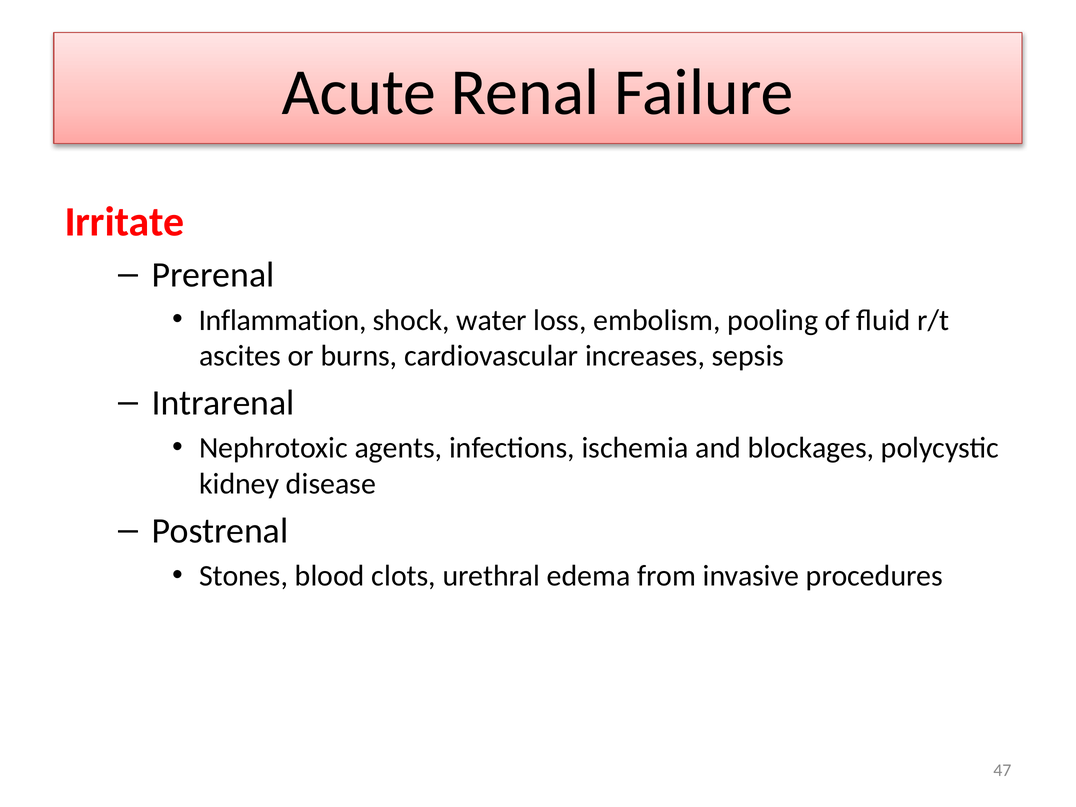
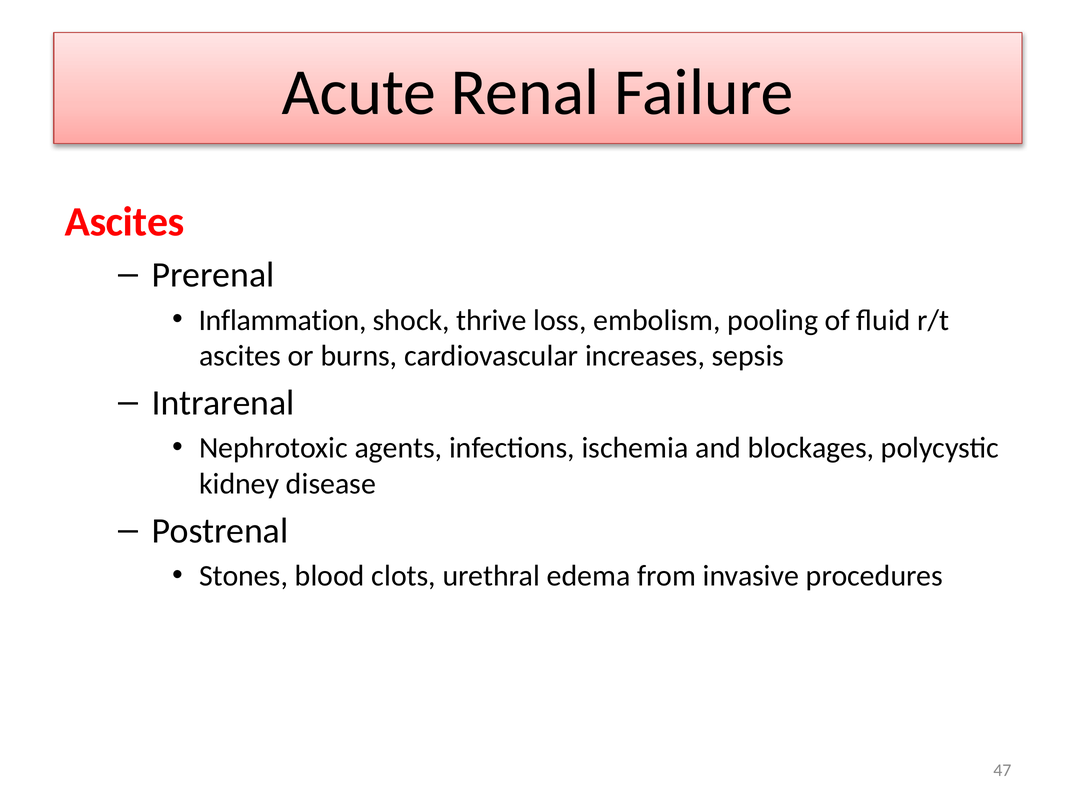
Irritate at (124, 222): Irritate -> Ascites
water: water -> thrive
